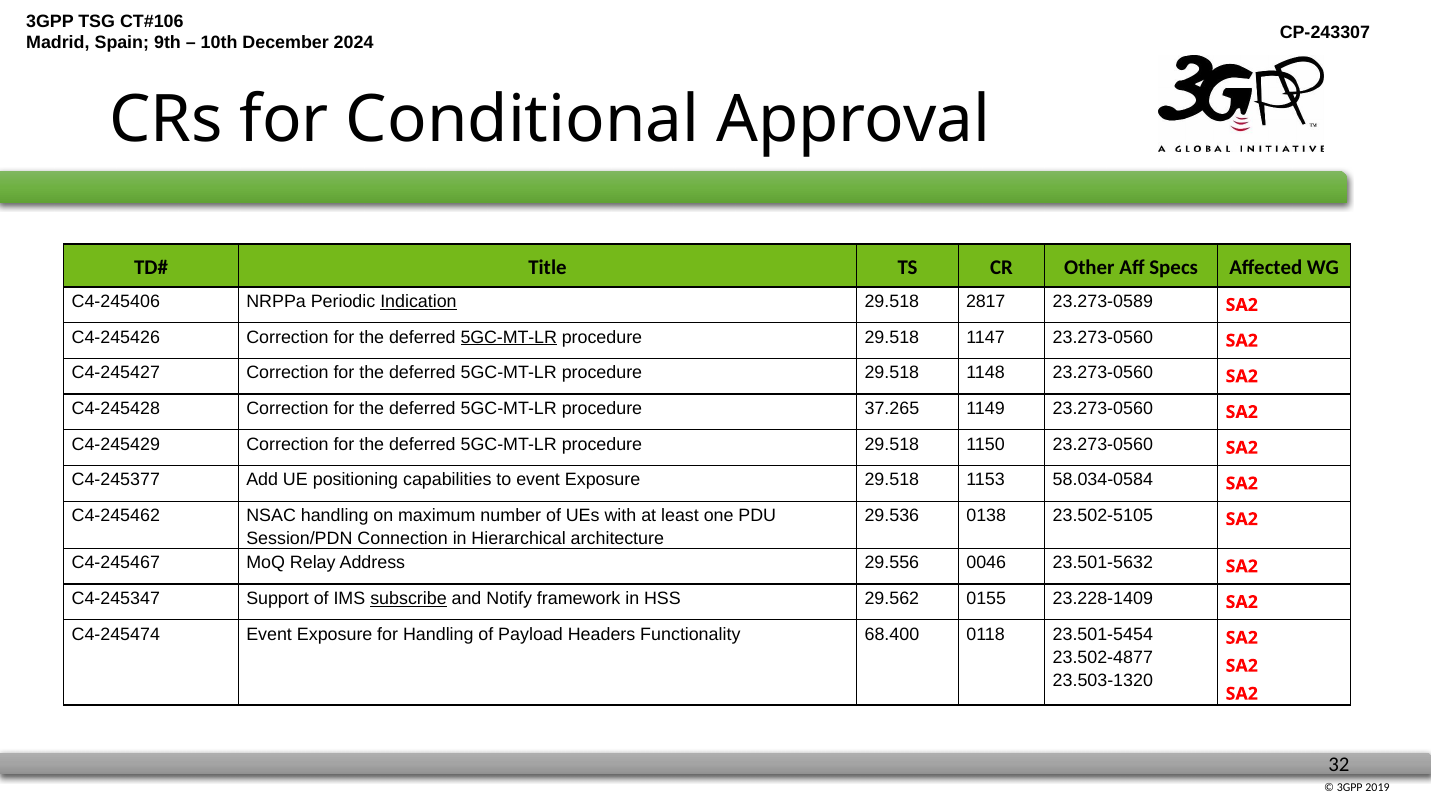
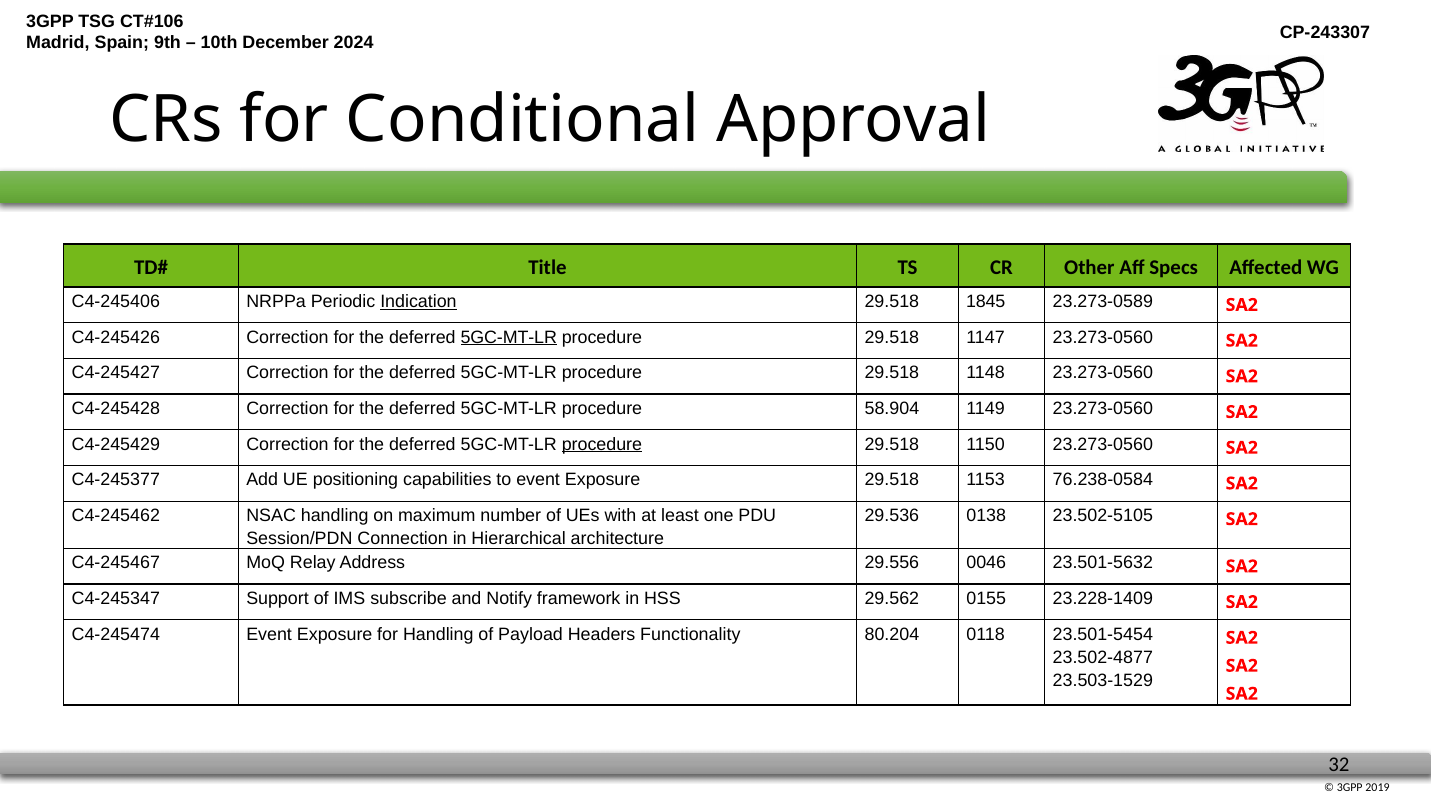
2817: 2817 -> 1845
37.265: 37.265 -> 58.904
procedure at (602, 444) underline: none -> present
58.034-0584: 58.034-0584 -> 76.238-0584
subscribe underline: present -> none
68.400: 68.400 -> 80.204
23.503-1320: 23.503-1320 -> 23.503-1529
